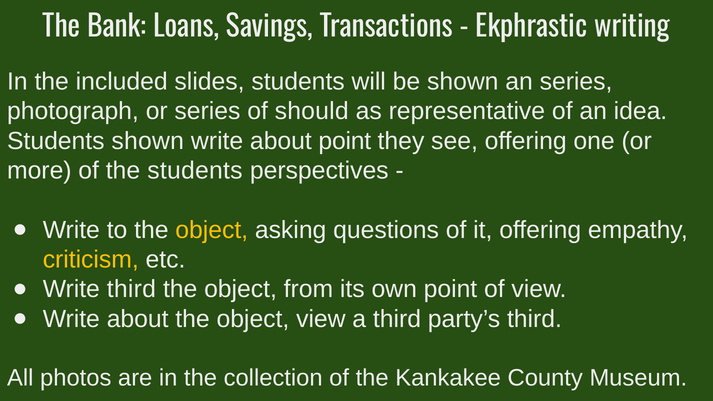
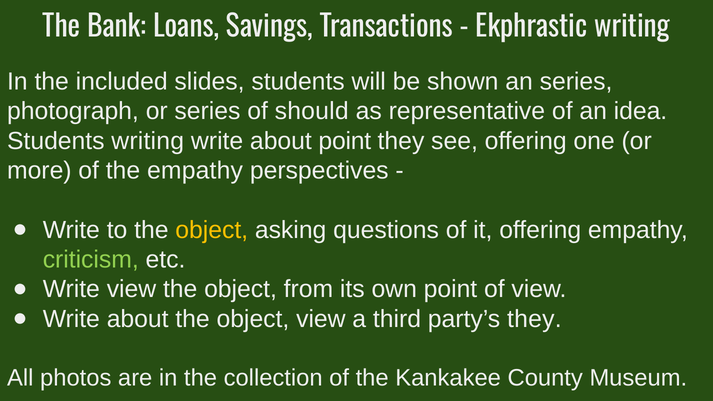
Students shown: shown -> writing
the students: students -> empathy
criticism colour: yellow -> light green
Write third: third -> view
party’s third: third -> they
